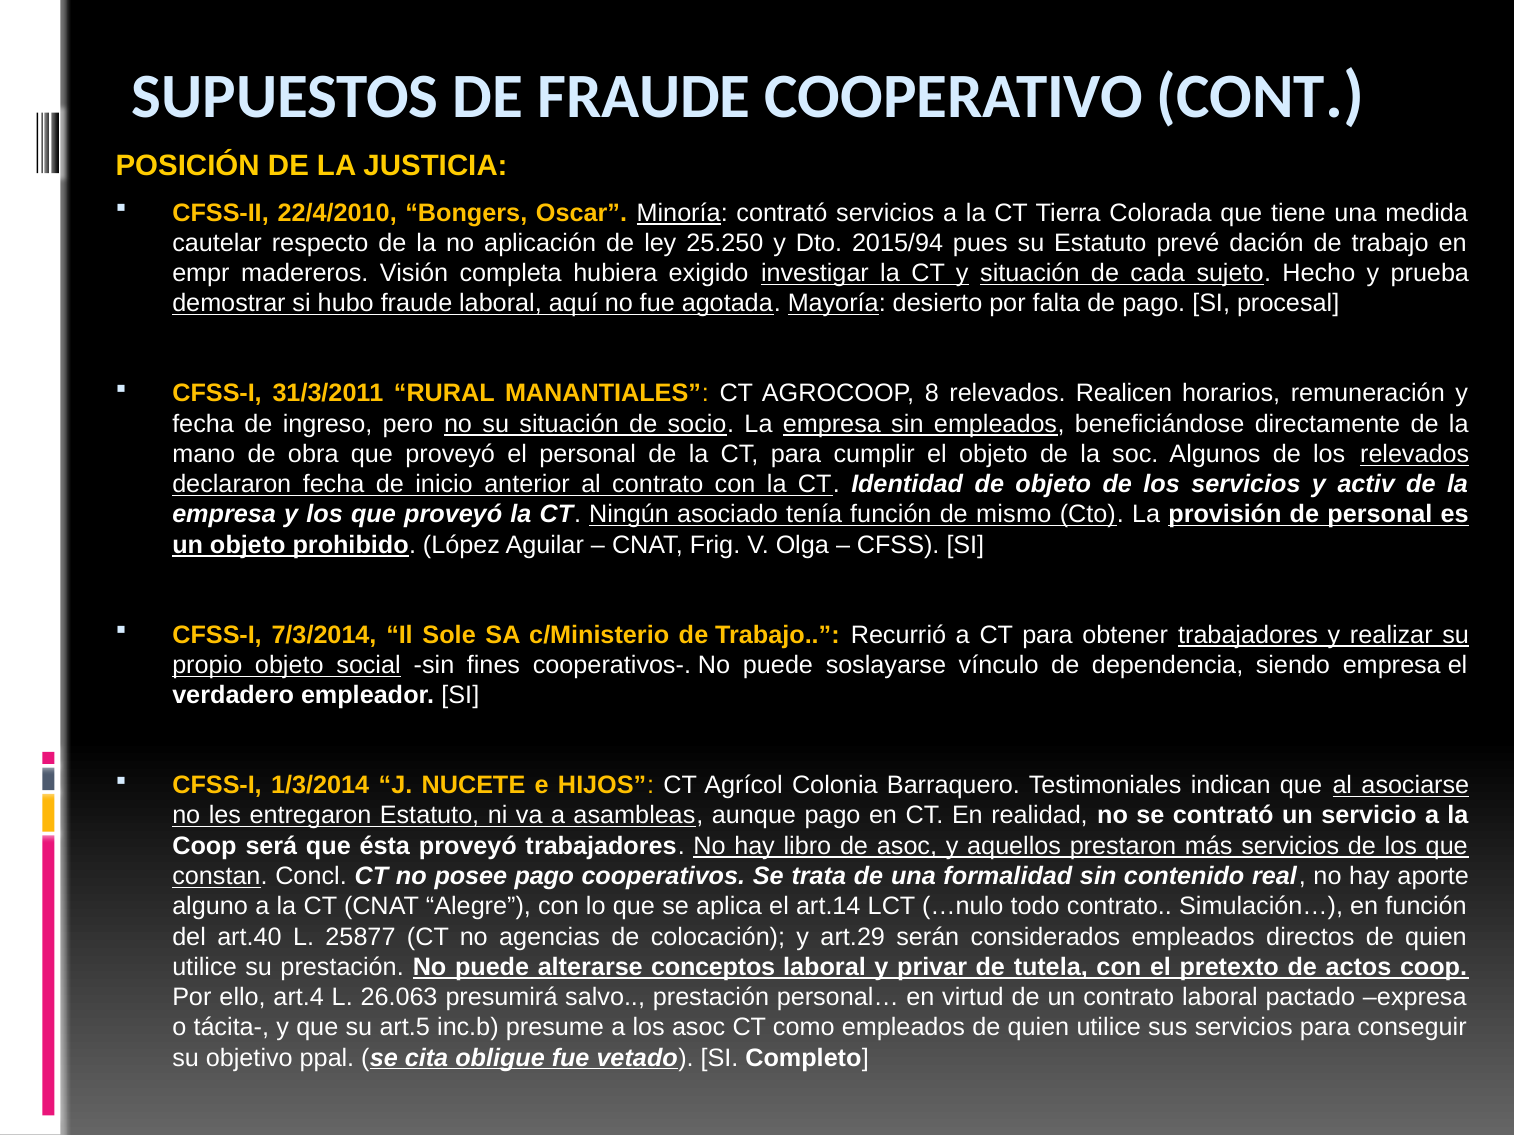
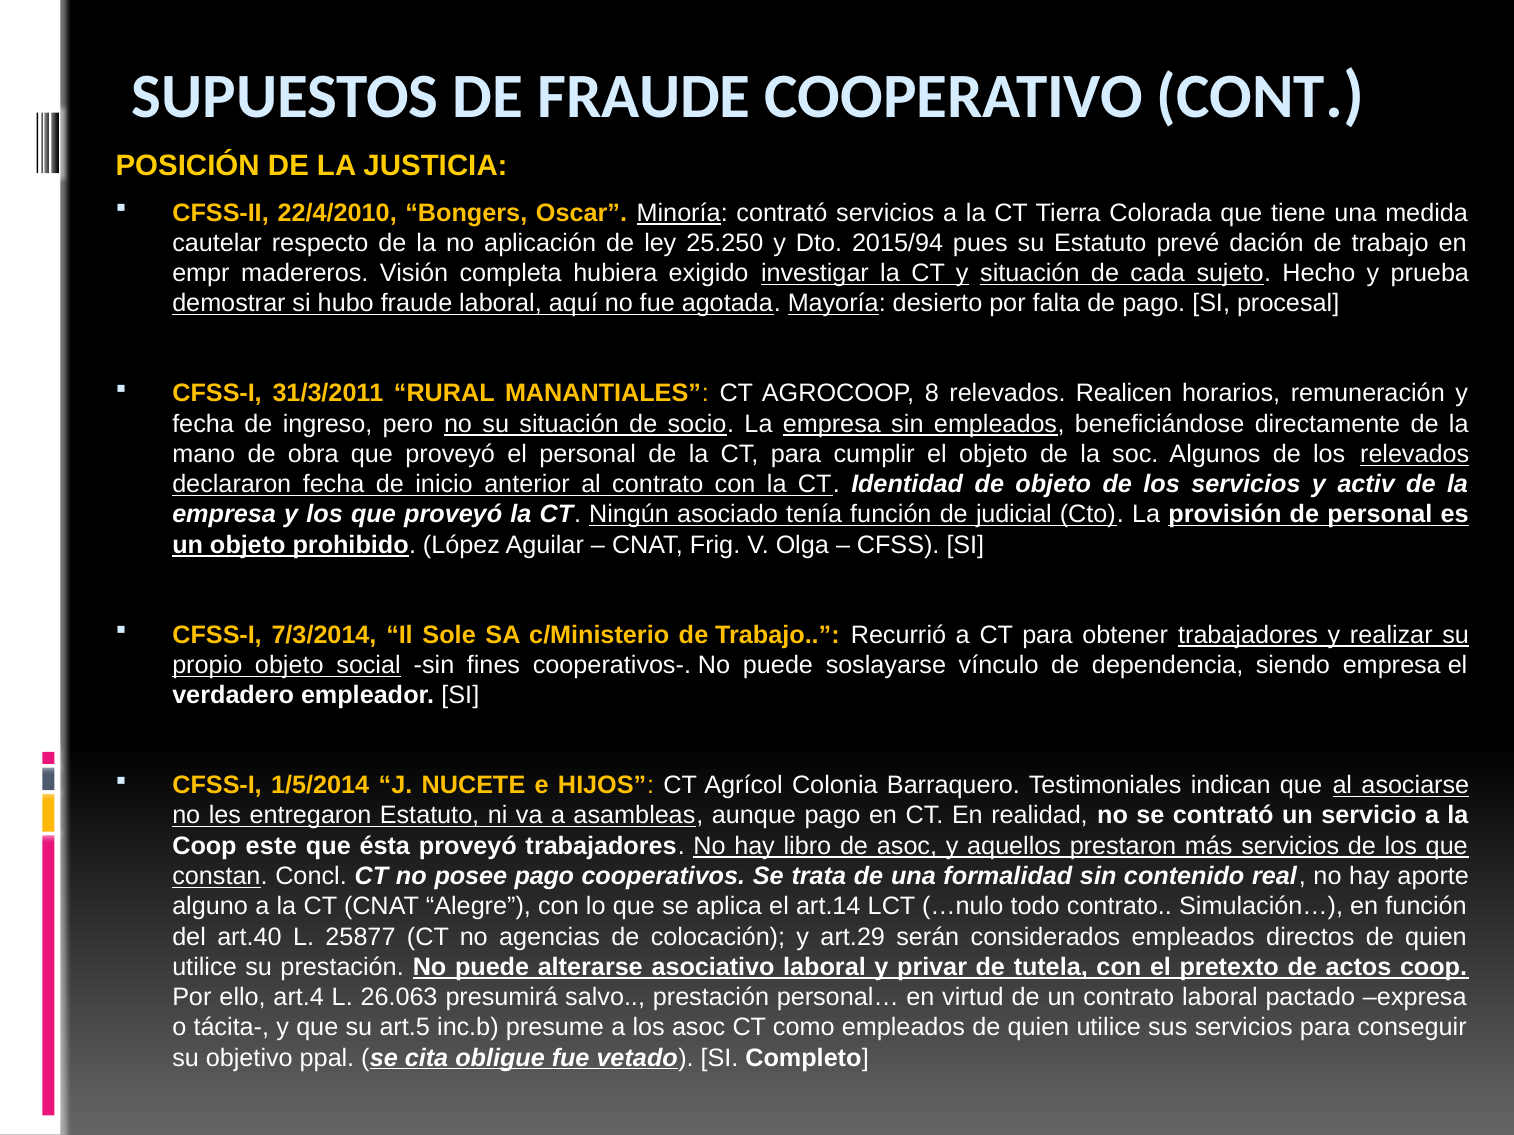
mismo: mismo -> judicial
1/3/2014: 1/3/2014 -> 1/5/2014
será: será -> este
conceptos: conceptos -> asociativo
